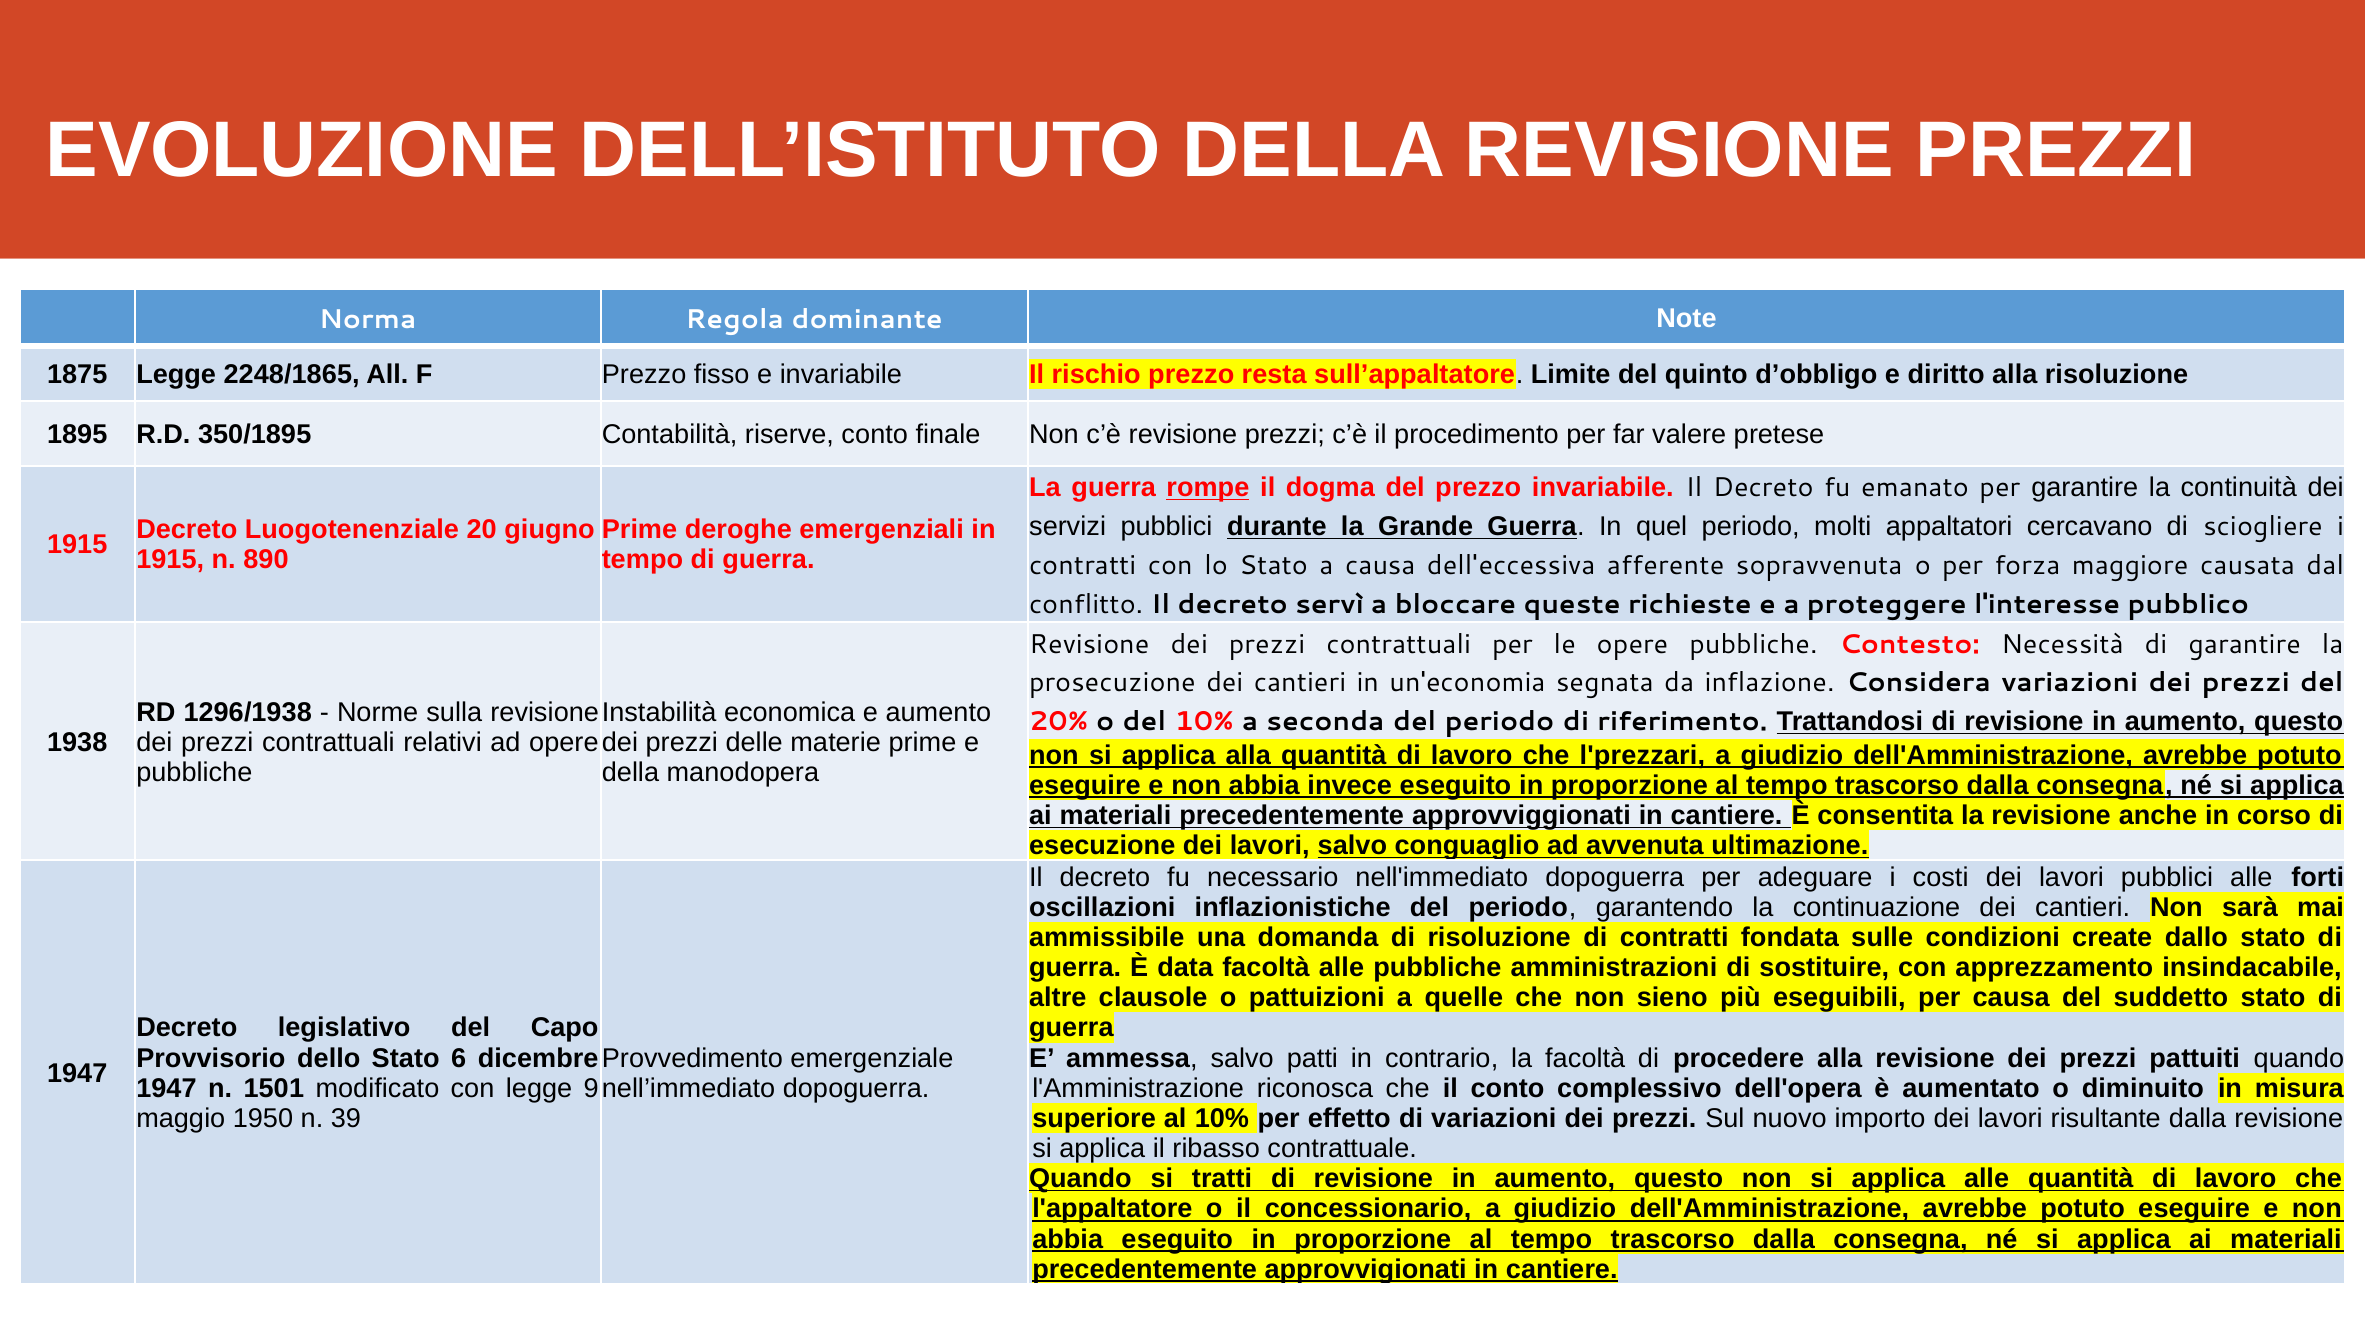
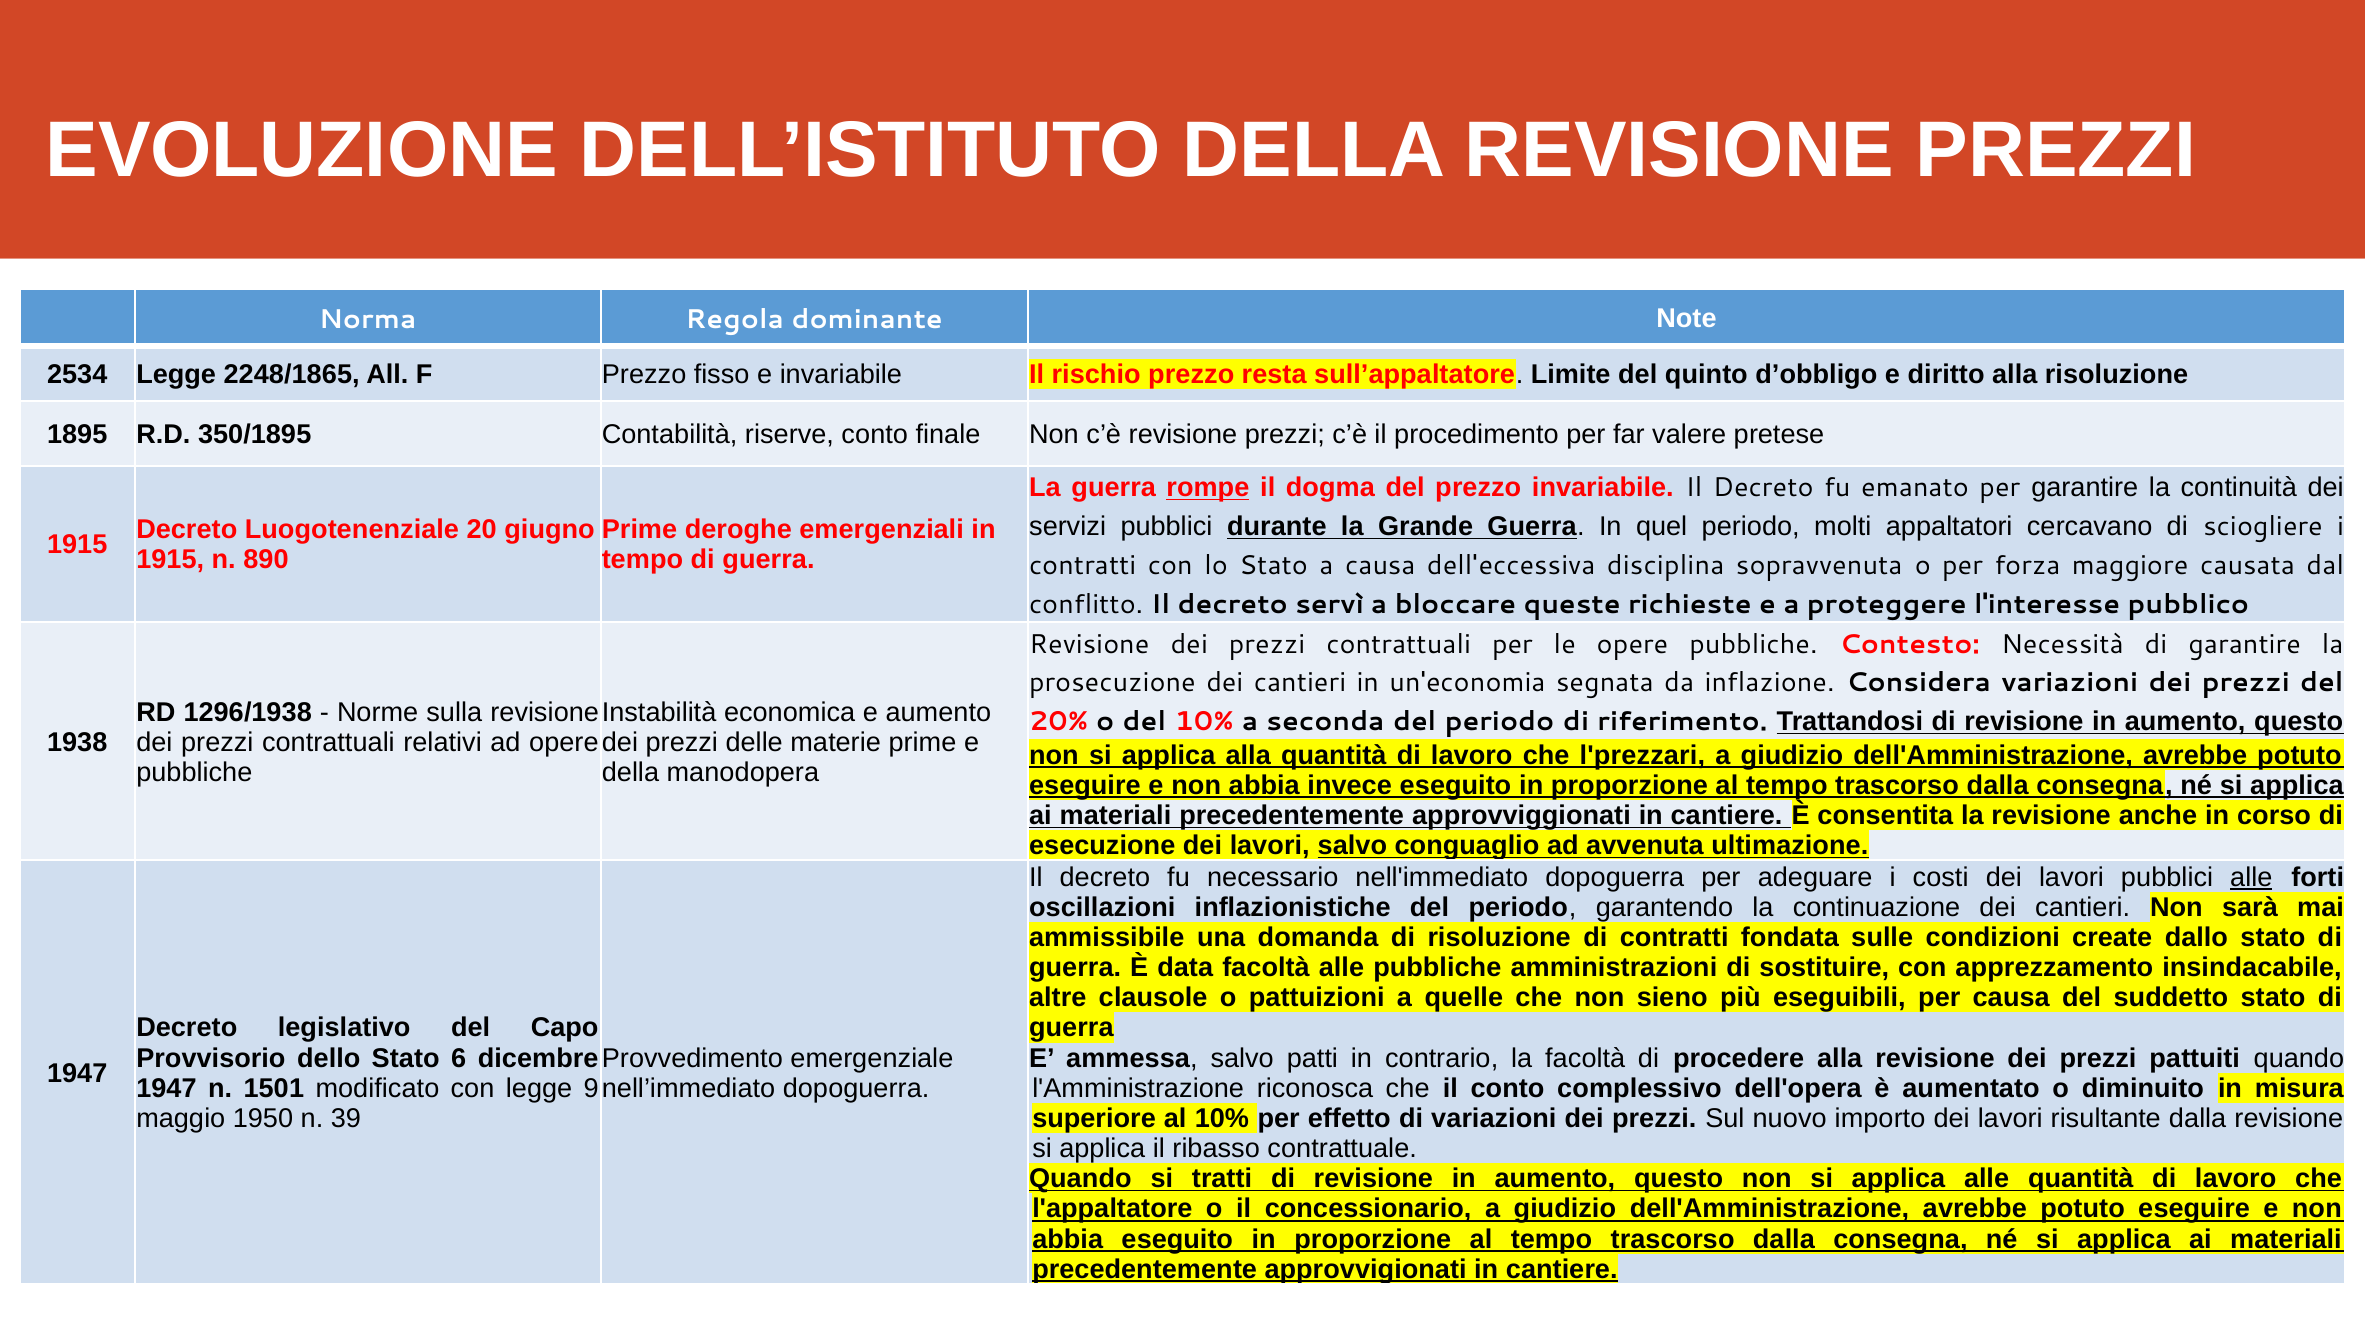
1875: 1875 -> 2534
afferente: afferente -> disciplina
alle at (2251, 877) underline: none -> present
